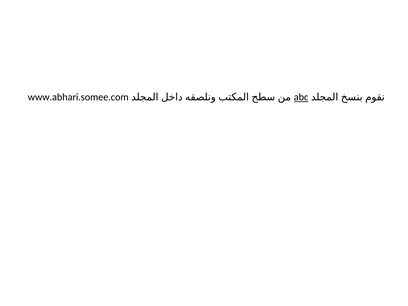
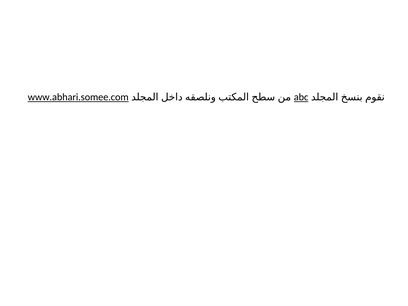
www.abhari.somee.com underline: none -> present
